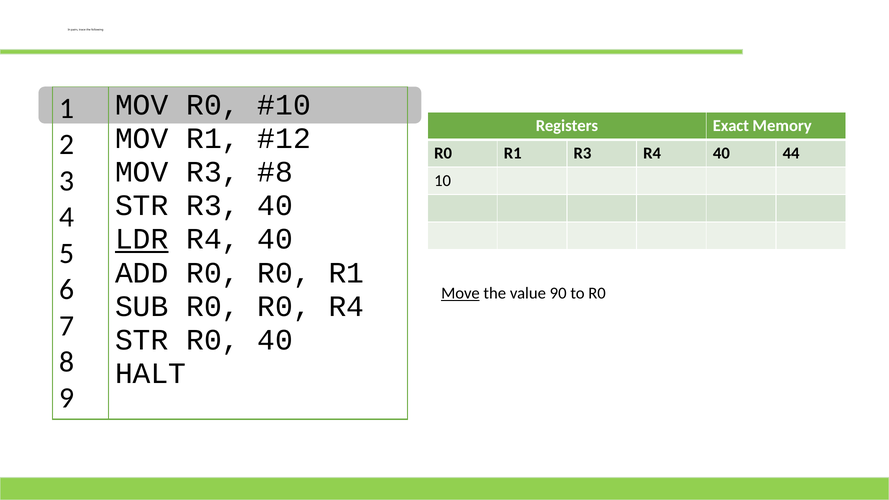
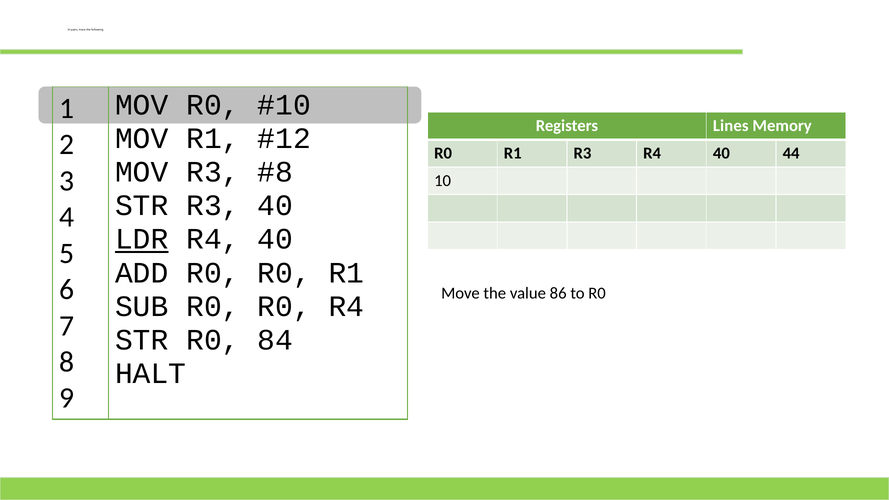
Exact: Exact -> Lines
Move underline: present -> none
90: 90 -> 86
R0 40: 40 -> 84
